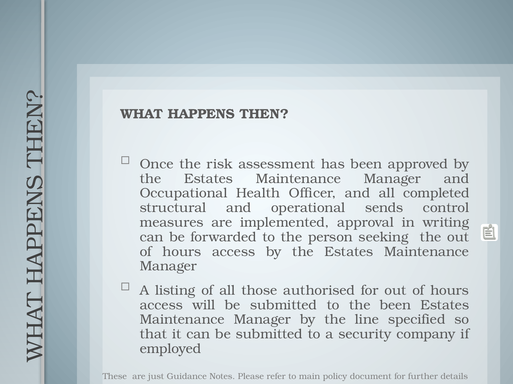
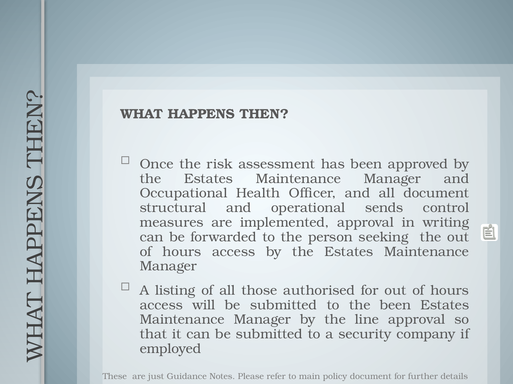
all completed: completed -> document
line specified: specified -> approval
